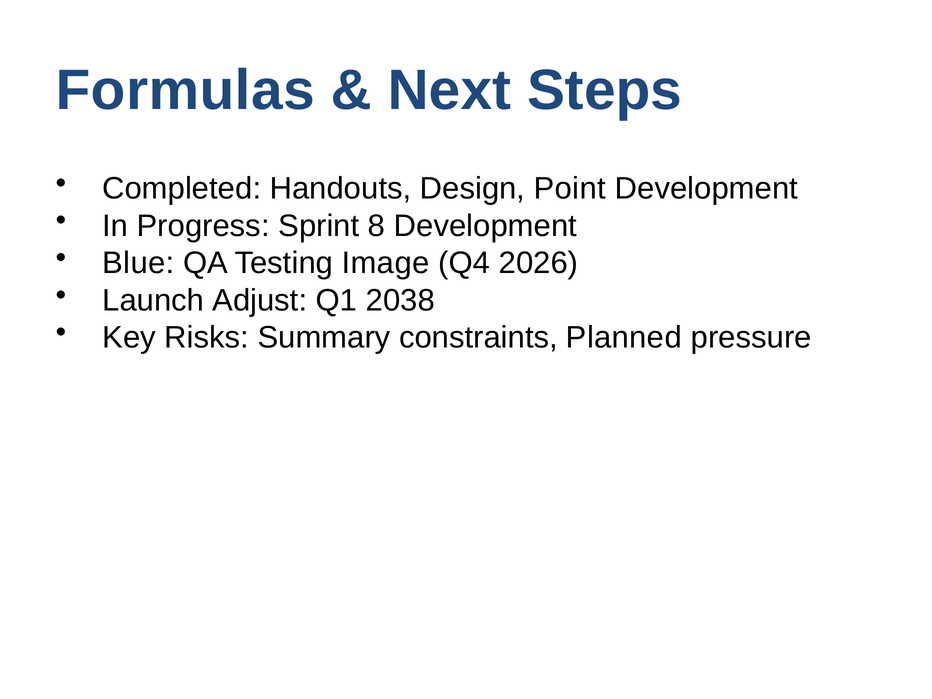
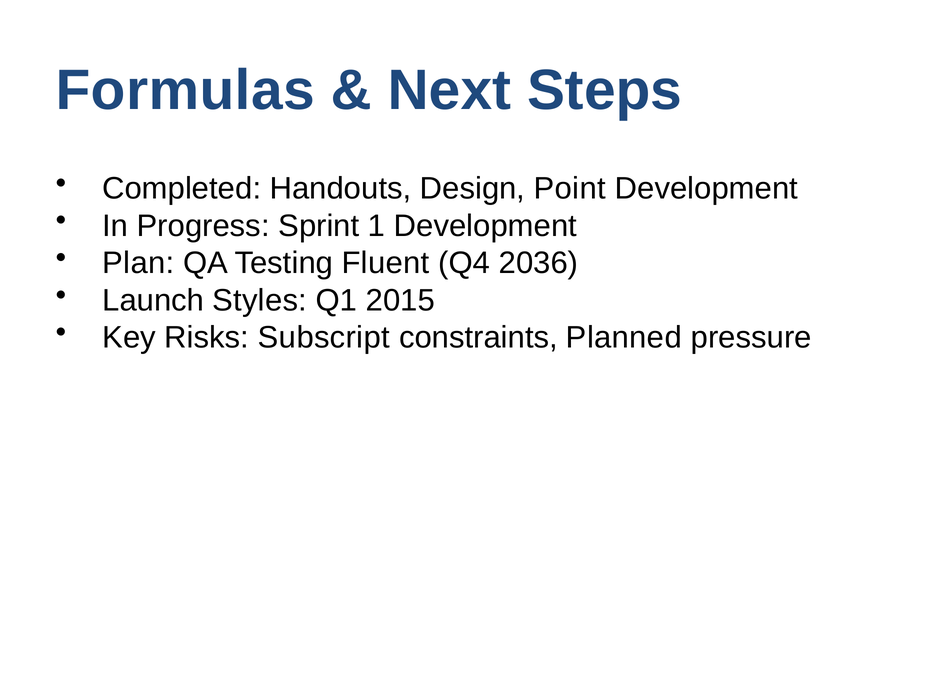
8: 8 -> 1
Blue: Blue -> Plan
Image: Image -> Fluent
2026: 2026 -> 2036
Adjust: Adjust -> Styles
2038: 2038 -> 2015
Summary: Summary -> Subscript
